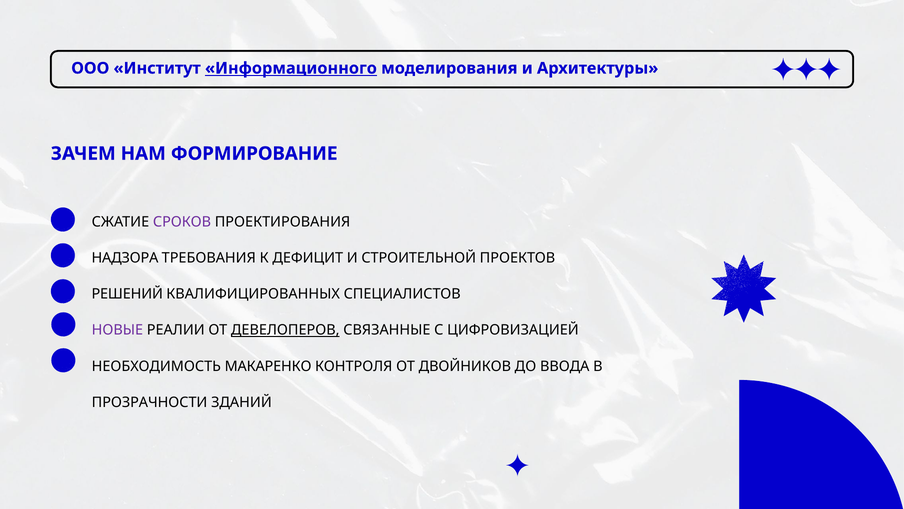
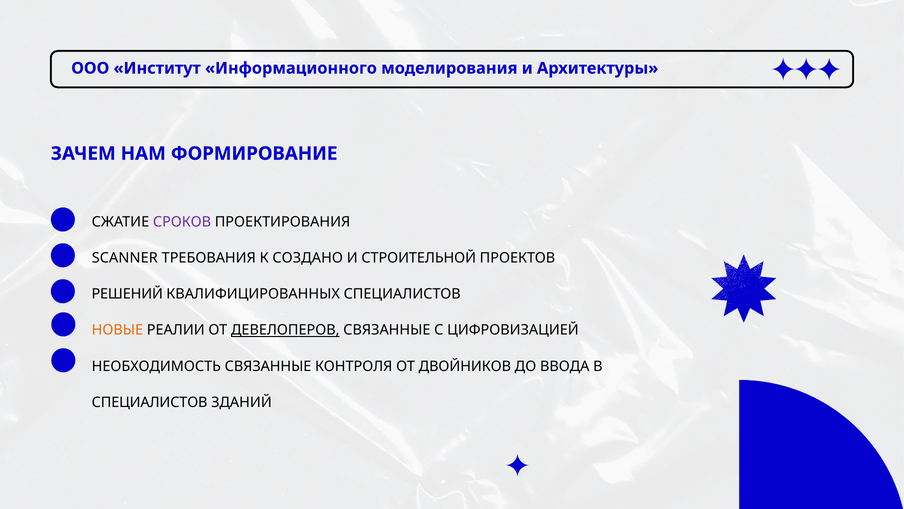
Информационного underline: present -> none
НАДЗОРА: НАДЗОРА -> SCANNER
ДЕФИЦИТ: ДЕФИЦИТ -> СОЗДАНО
НОВЫЕ colour: purple -> orange
НЕОБХОДИМОСТЬ МАКАРЕНКО: МАКАРЕНКО -> СВЯЗАННЫЕ
ПРОЗРАЧНОСТИ at (150, 402): ПРОЗРАЧНОСТИ -> СПЕЦИАЛИСТОВ
